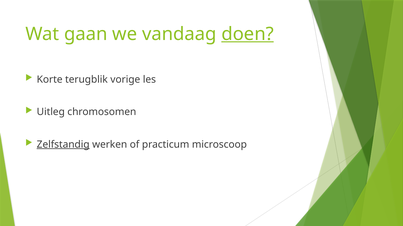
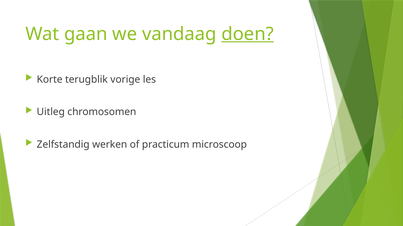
Zelfstandig underline: present -> none
